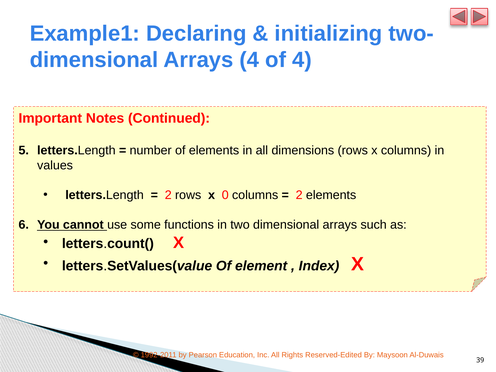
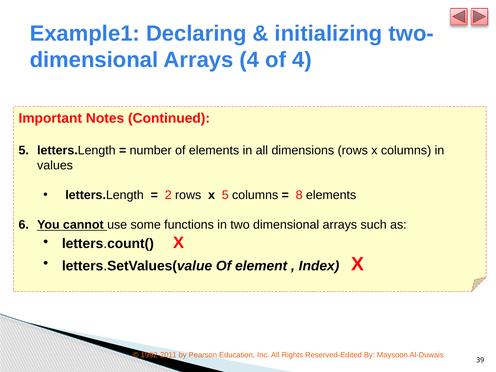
x 0: 0 -> 5
2 at (299, 195): 2 -> 8
